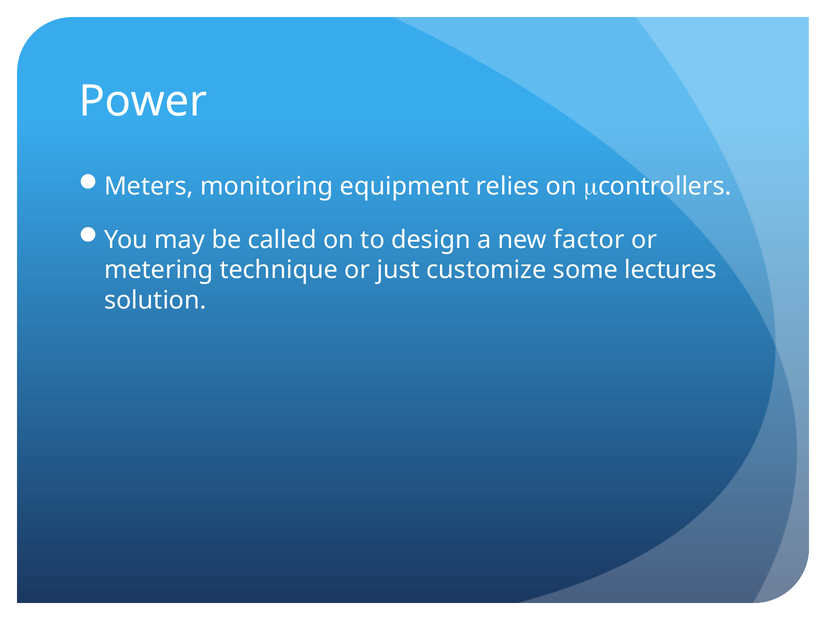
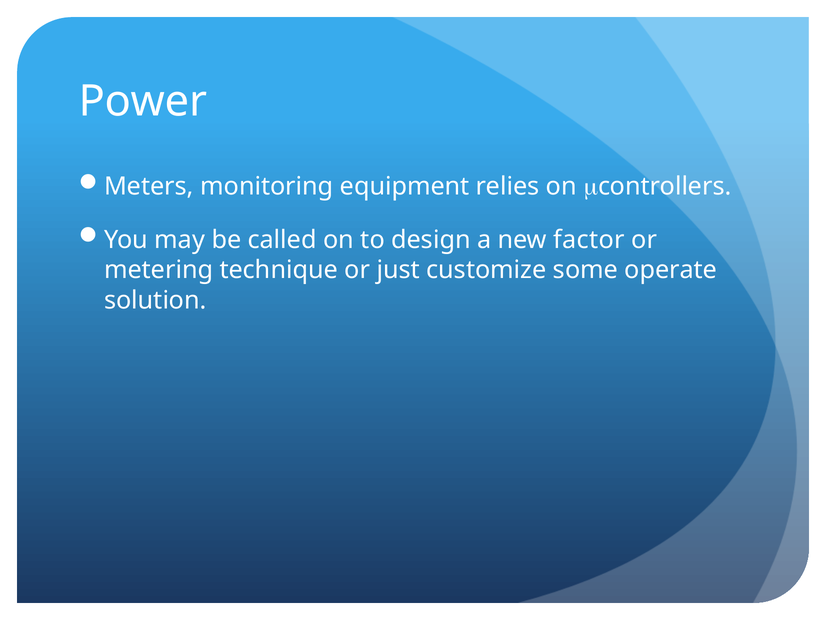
lectures: lectures -> operate
